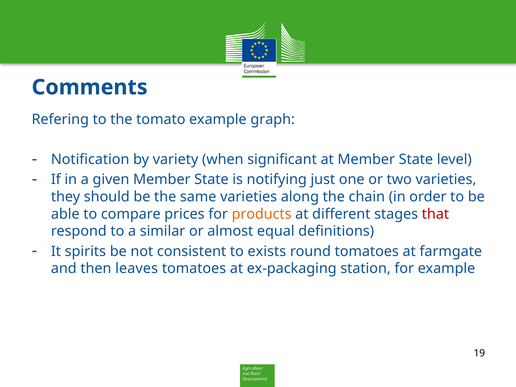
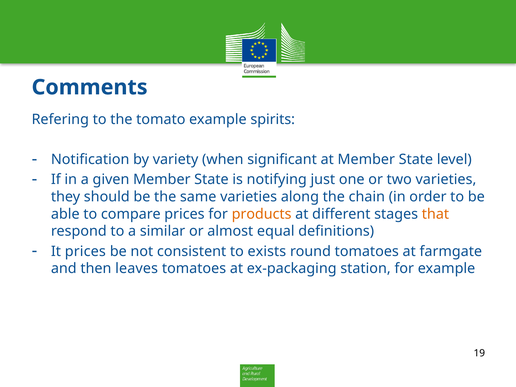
graph: graph -> spirits
that colour: red -> orange
It spirits: spirits -> prices
